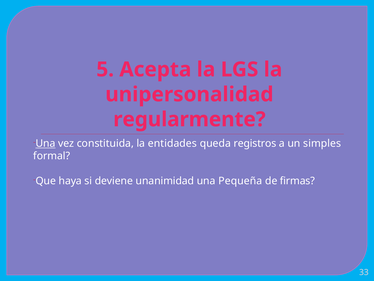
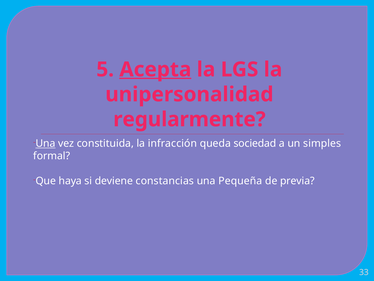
Acepta underline: none -> present
entidades: entidades -> infracción
registros: registros -> sociedad
unanimidad: unanimidad -> constancias
firmas: firmas -> previa
